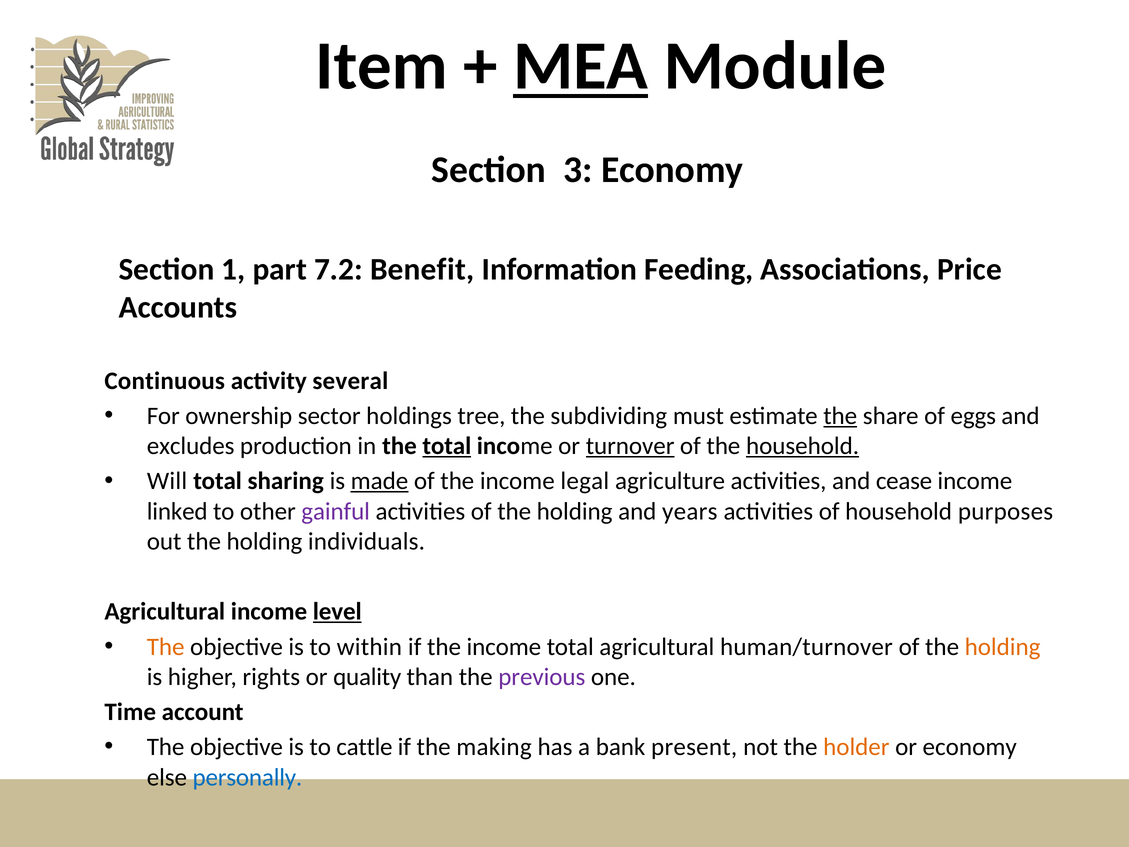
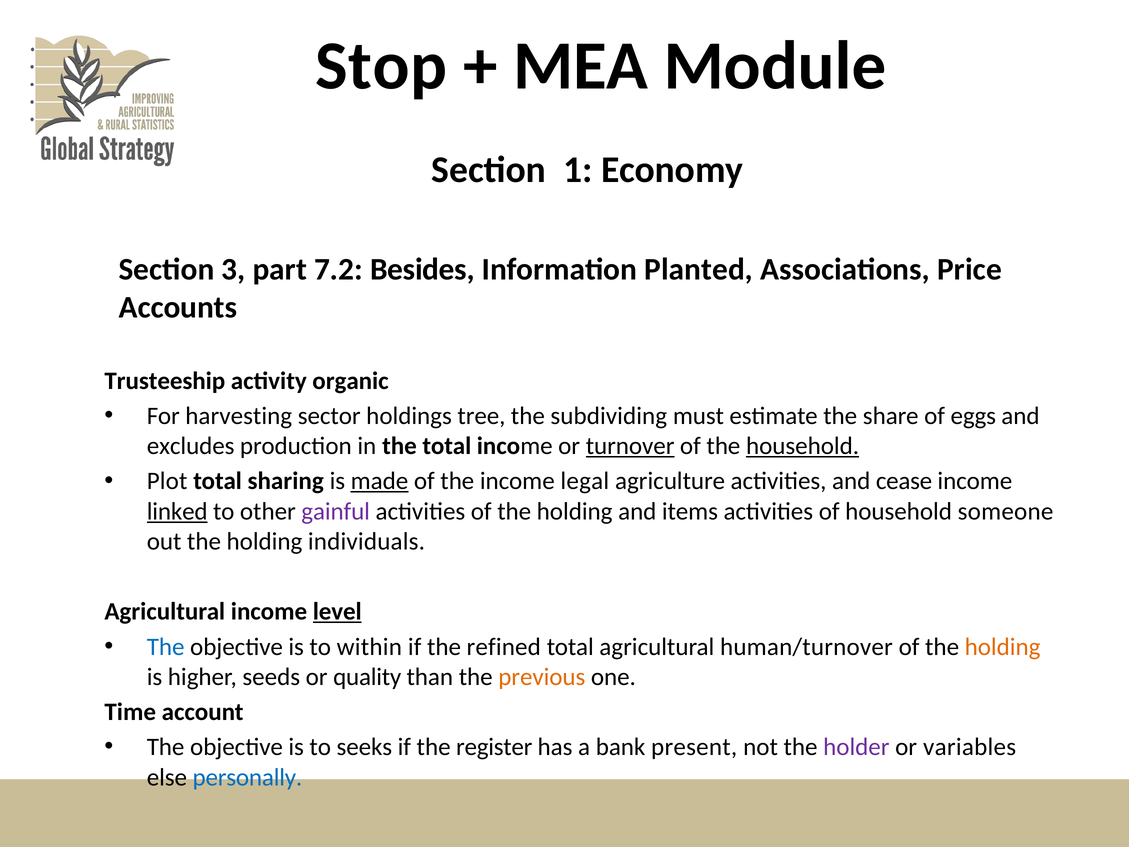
Item: Item -> Stop
MEA underline: present -> none
3: 3 -> 1
1: 1 -> 3
Benefit: Benefit -> Besides
Feeding: Feeding -> Planted
Continuous: Continuous -> Trusteeship
several: several -> organic
ownership: ownership -> harvesting
the at (840, 416) underline: present -> none
total at (447, 446) underline: present -> none
Will: Will -> Plot
linked underline: none -> present
years: years -> items
purposes: purposes -> someone
The at (166, 647) colour: orange -> blue
if the income: income -> refined
rights: rights -> seeds
previous colour: purple -> orange
cattle: cattle -> seeks
making: making -> register
holder colour: orange -> purple
or economy: economy -> variables
